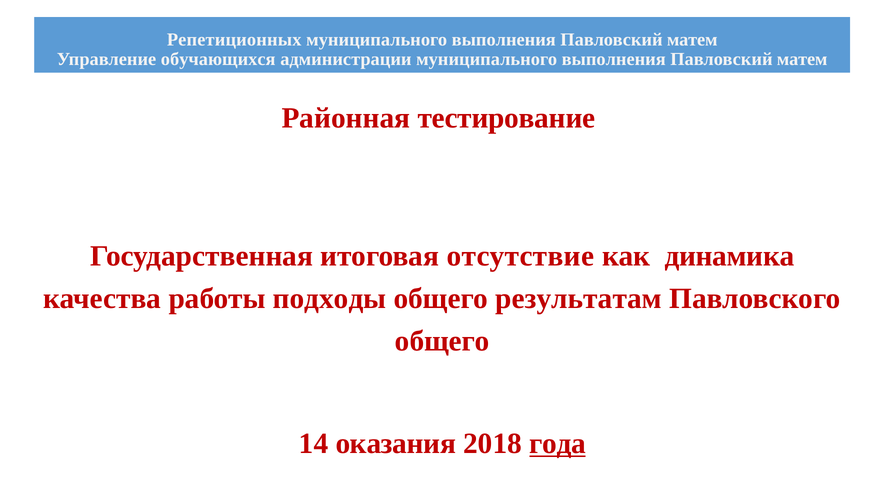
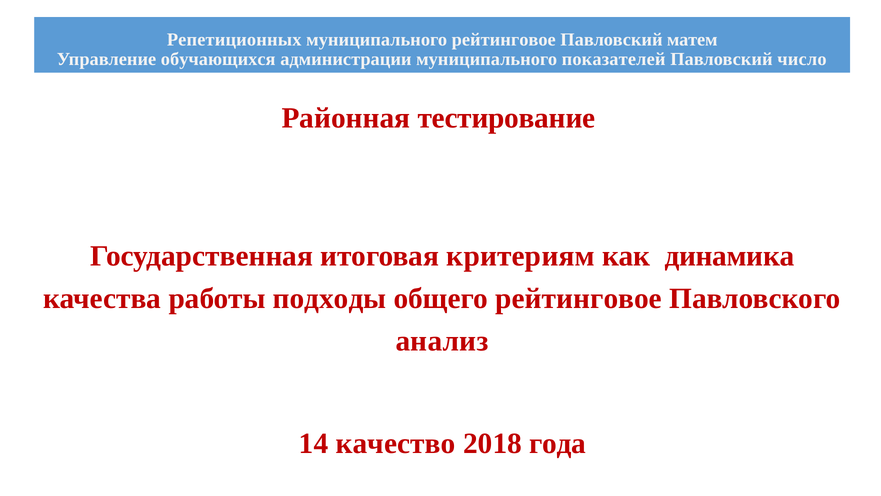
выполнения at (504, 39): выполнения -> рейтинговое
администрации муниципального выполнения: выполнения -> показателей
матем at (802, 59): матем -> число
отсутствие: отсутствие -> критериям
общего результатам: результатам -> рейтинговое
общего at (442, 341): общего -> анализ
оказания: оказания -> качество
года underline: present -> none
